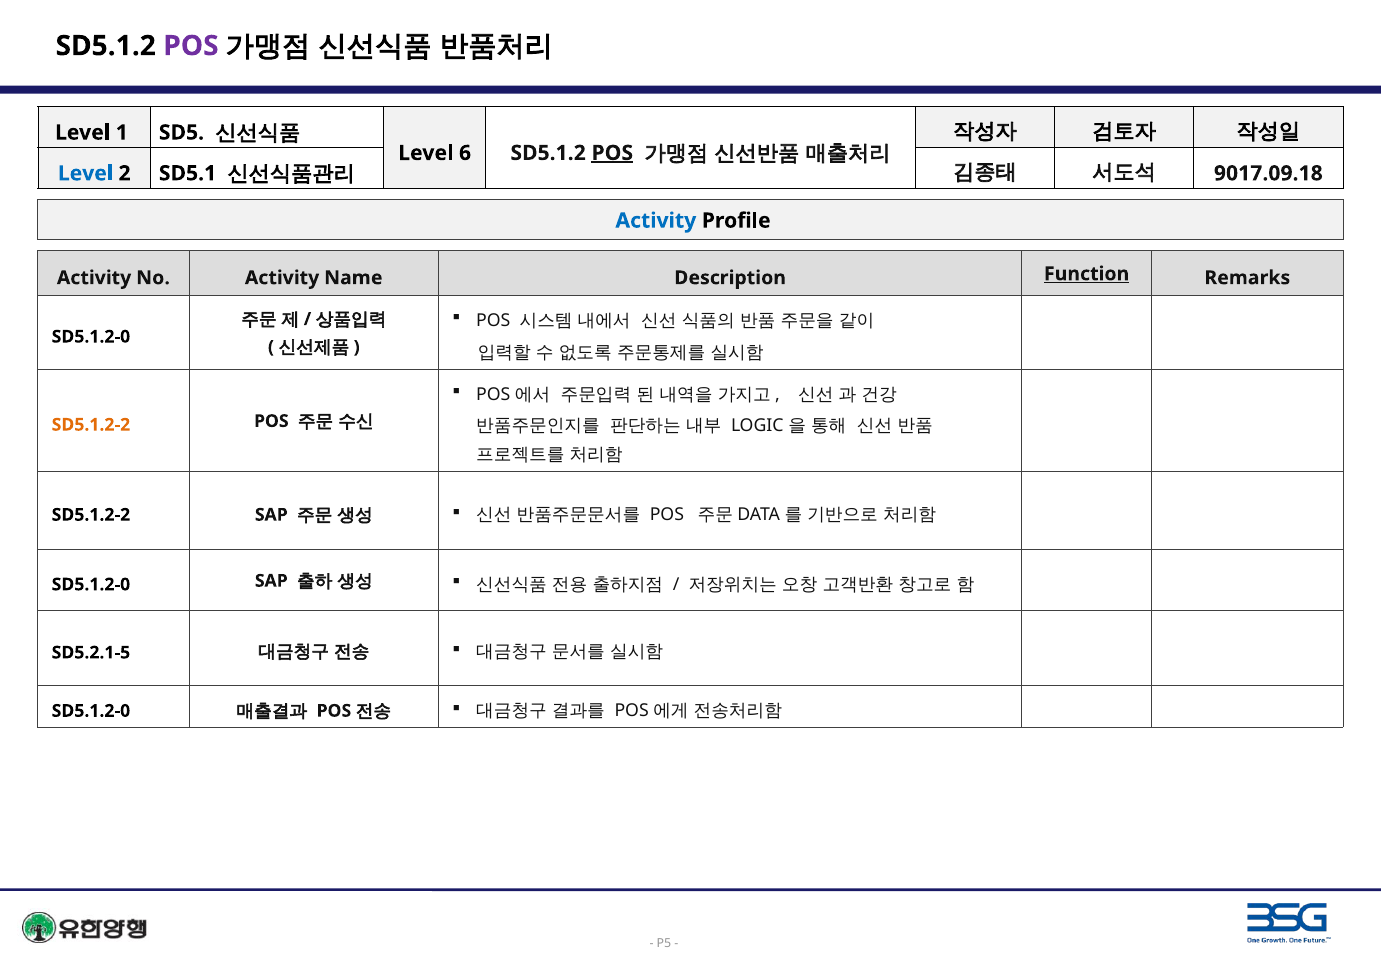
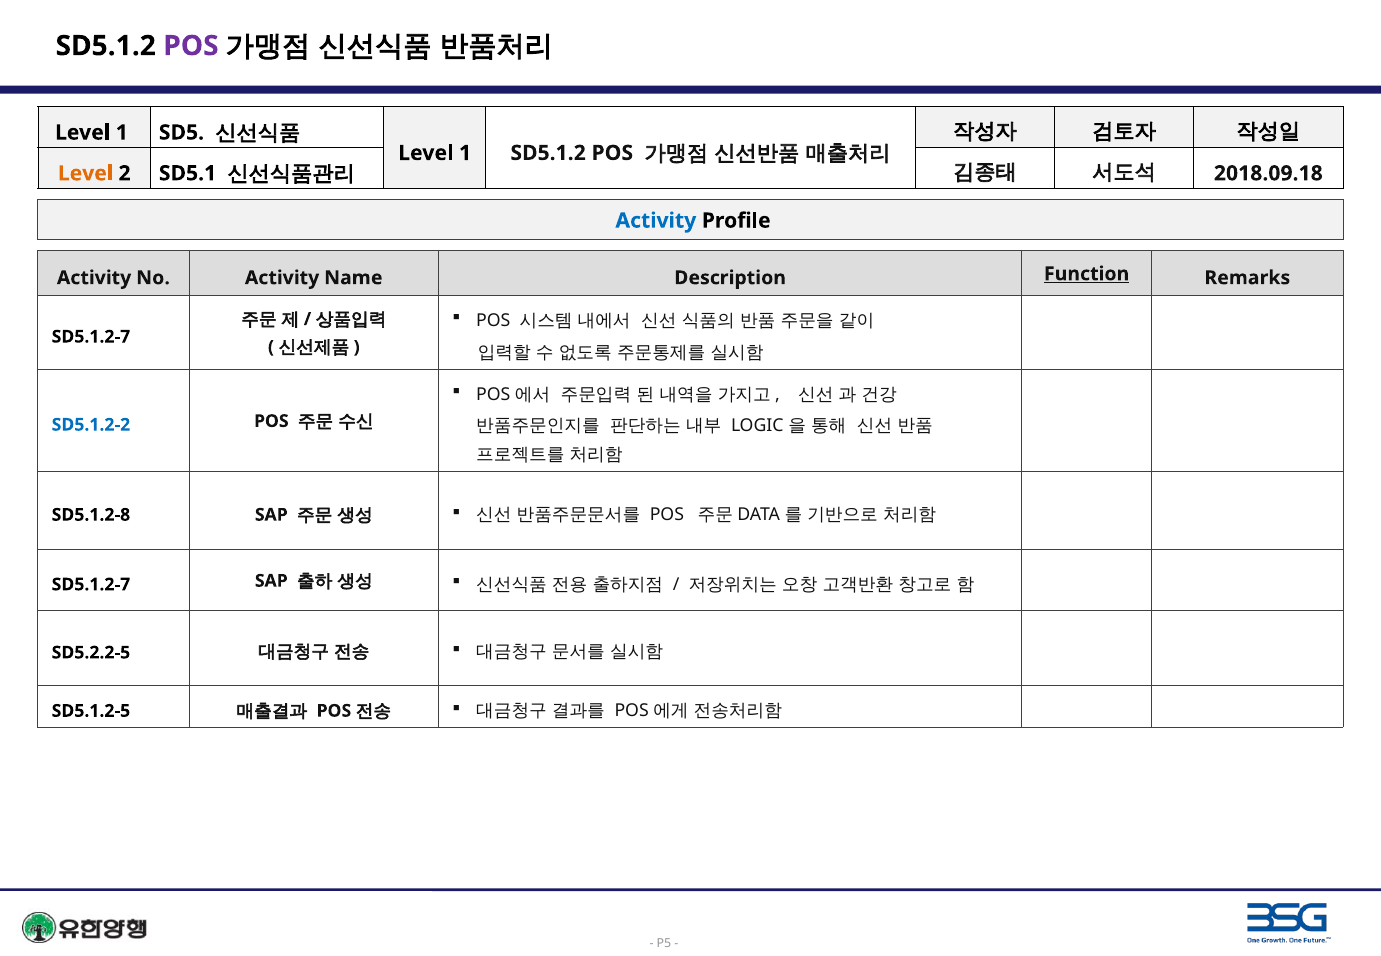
6 at (465, 153): 6 -> 1
POS at (612, 153) underline: present -> none
Level at (85, 173) colour: blue -> orange
9017.09.18: 9017.09.18 -> 2018.09.18
SD5.1.2-0 at (91, 337): SD5.1.2-0 -> SD5.1.2-7
SD5.1.2-2 at (91, 425) colour: orange -> blue
SD5.1.2-2 at (91, 515): SD5.1.2-2 -> SD5.1.2-8
SD5.1.2-0 at (91, 585): SD5.1.2-0 -> SD5.1.2-7
SD5.2.1-5: SD5.2.1-5 -> SD5.2.2-5
SD5.1.2-0 at (91, 711): SD5.1.2-0 -> SD5.1.2-5
